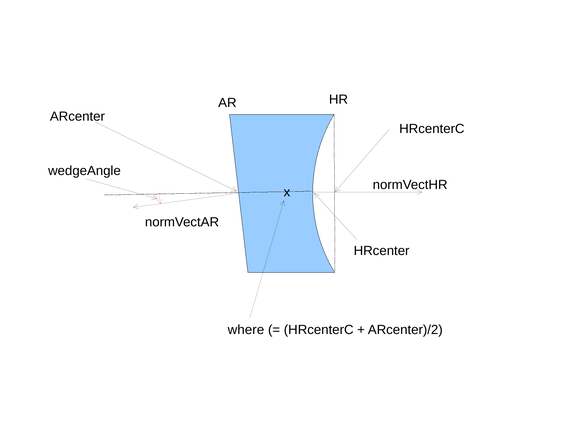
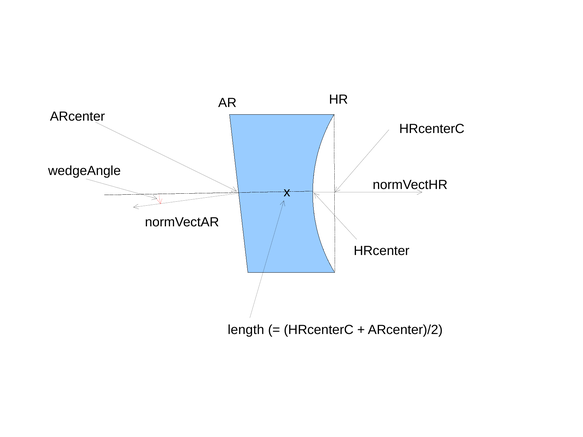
where: where -> length
